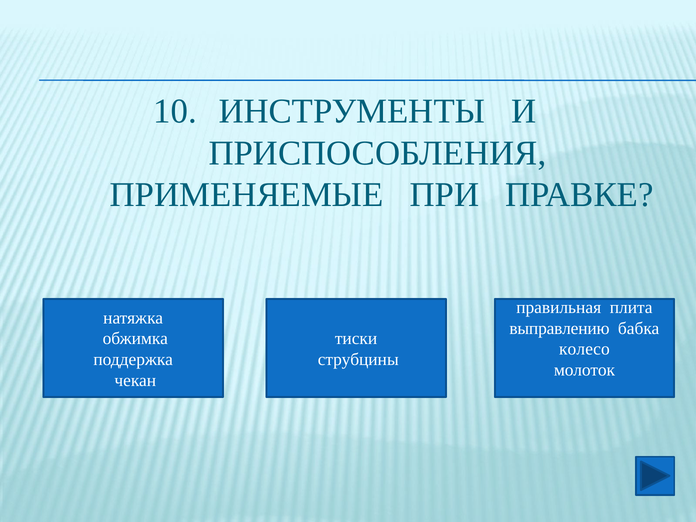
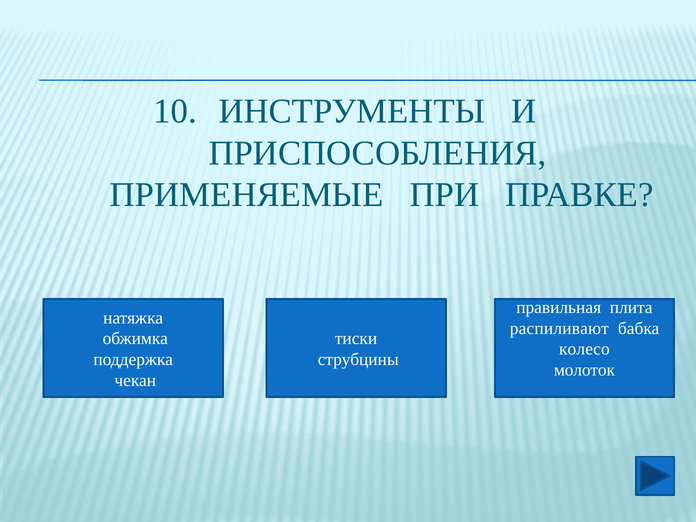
выправлению: выправлению -> распиливают
